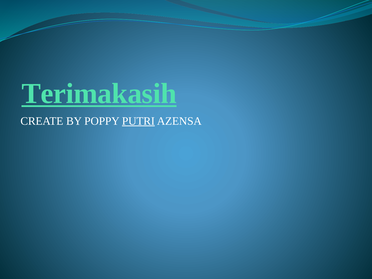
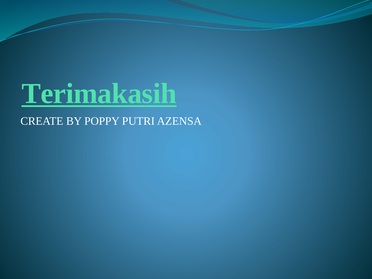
PUTRI underline: present -> none
